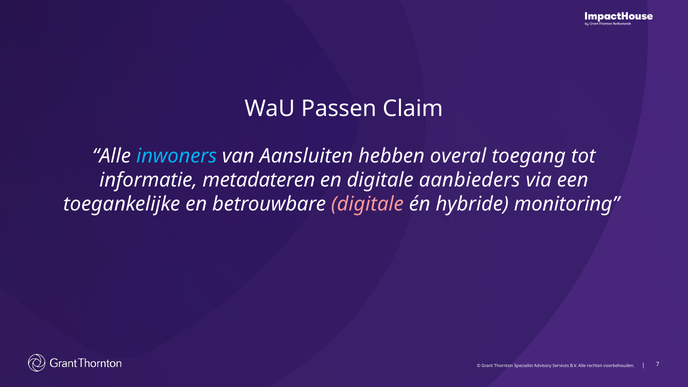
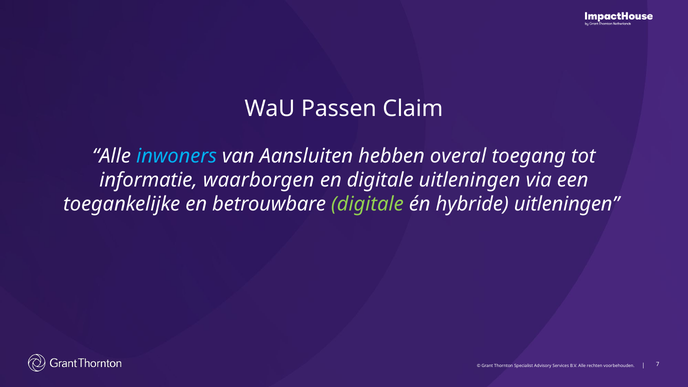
metadateren: metadateren -> waarborgen
digitale aanbieders: aanbieders -> uitleningen
digitale at (367, 204) colour: pink -> light green
hybride monitoring: monitoring -> uitleningen
